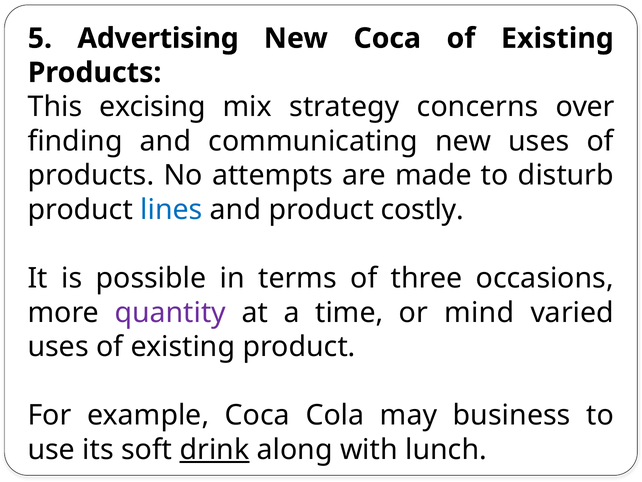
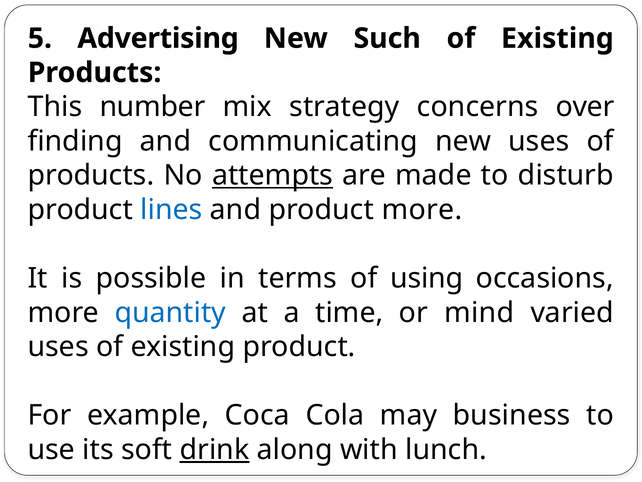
New Coca: Coca -> Such
excising: excising -> number
attempts underline: none -> present
product costly: costly -> more
three: three -> using
quantity colour: purple -> blue
